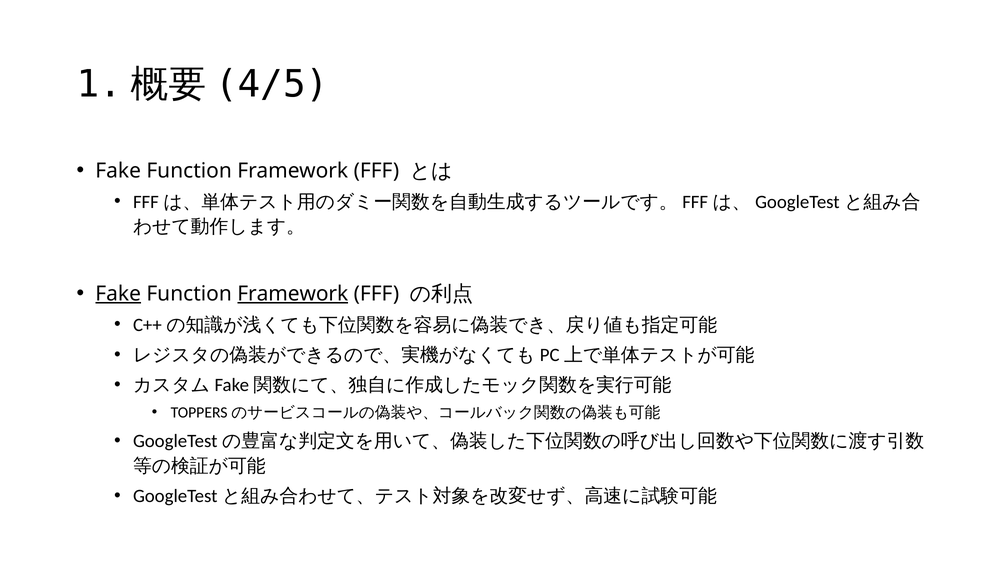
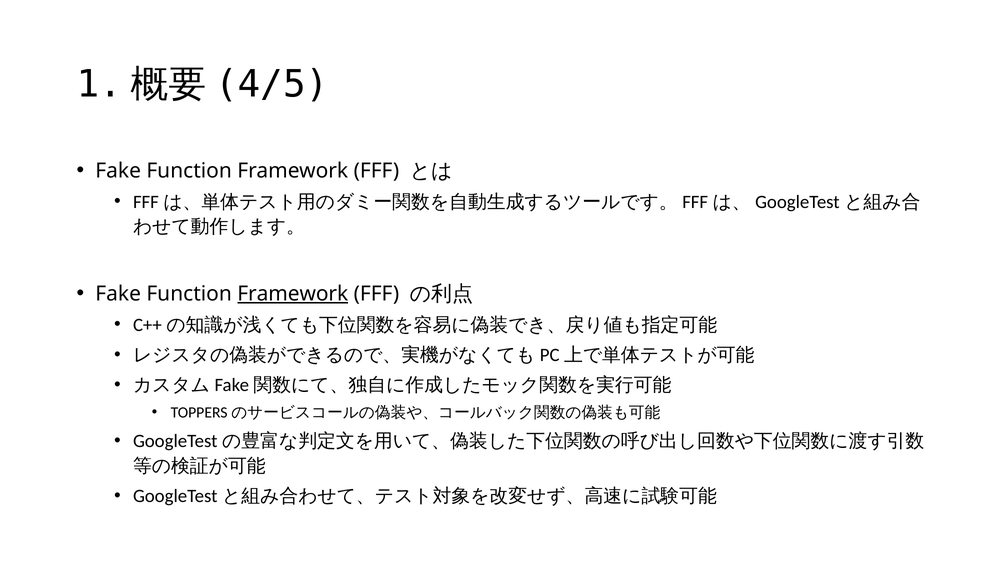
Fake at (118, 294) underline: present -> none
